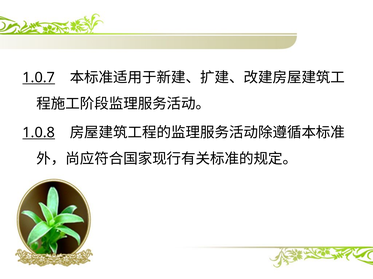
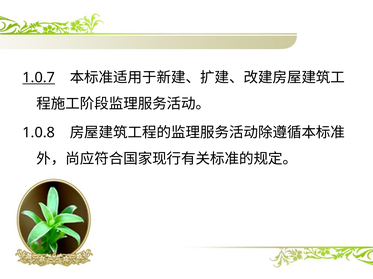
1.0.8 underline: present -> none
